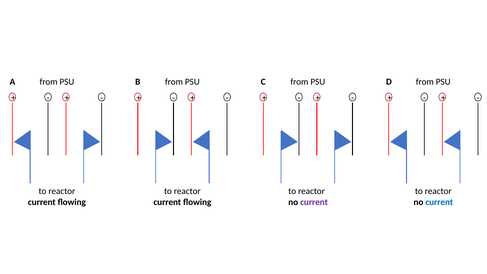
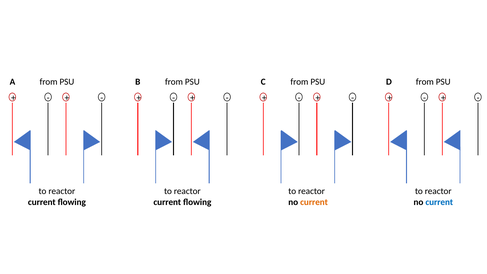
current at (314, 202) colour: purple -> orange
